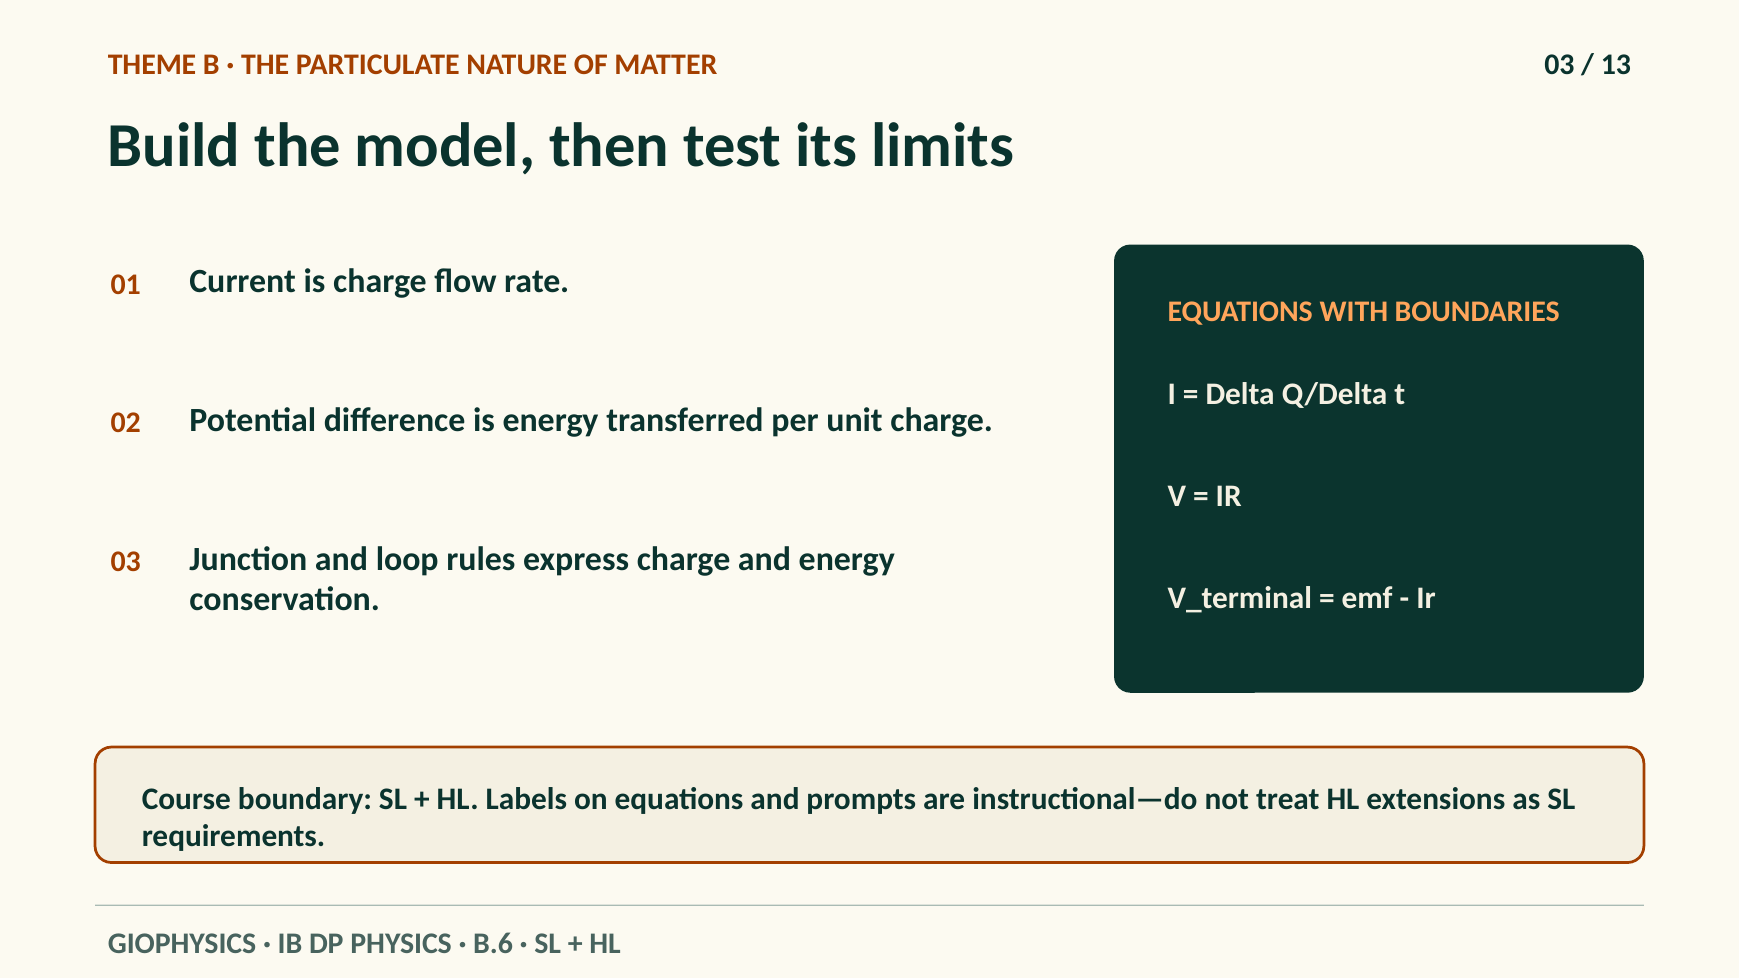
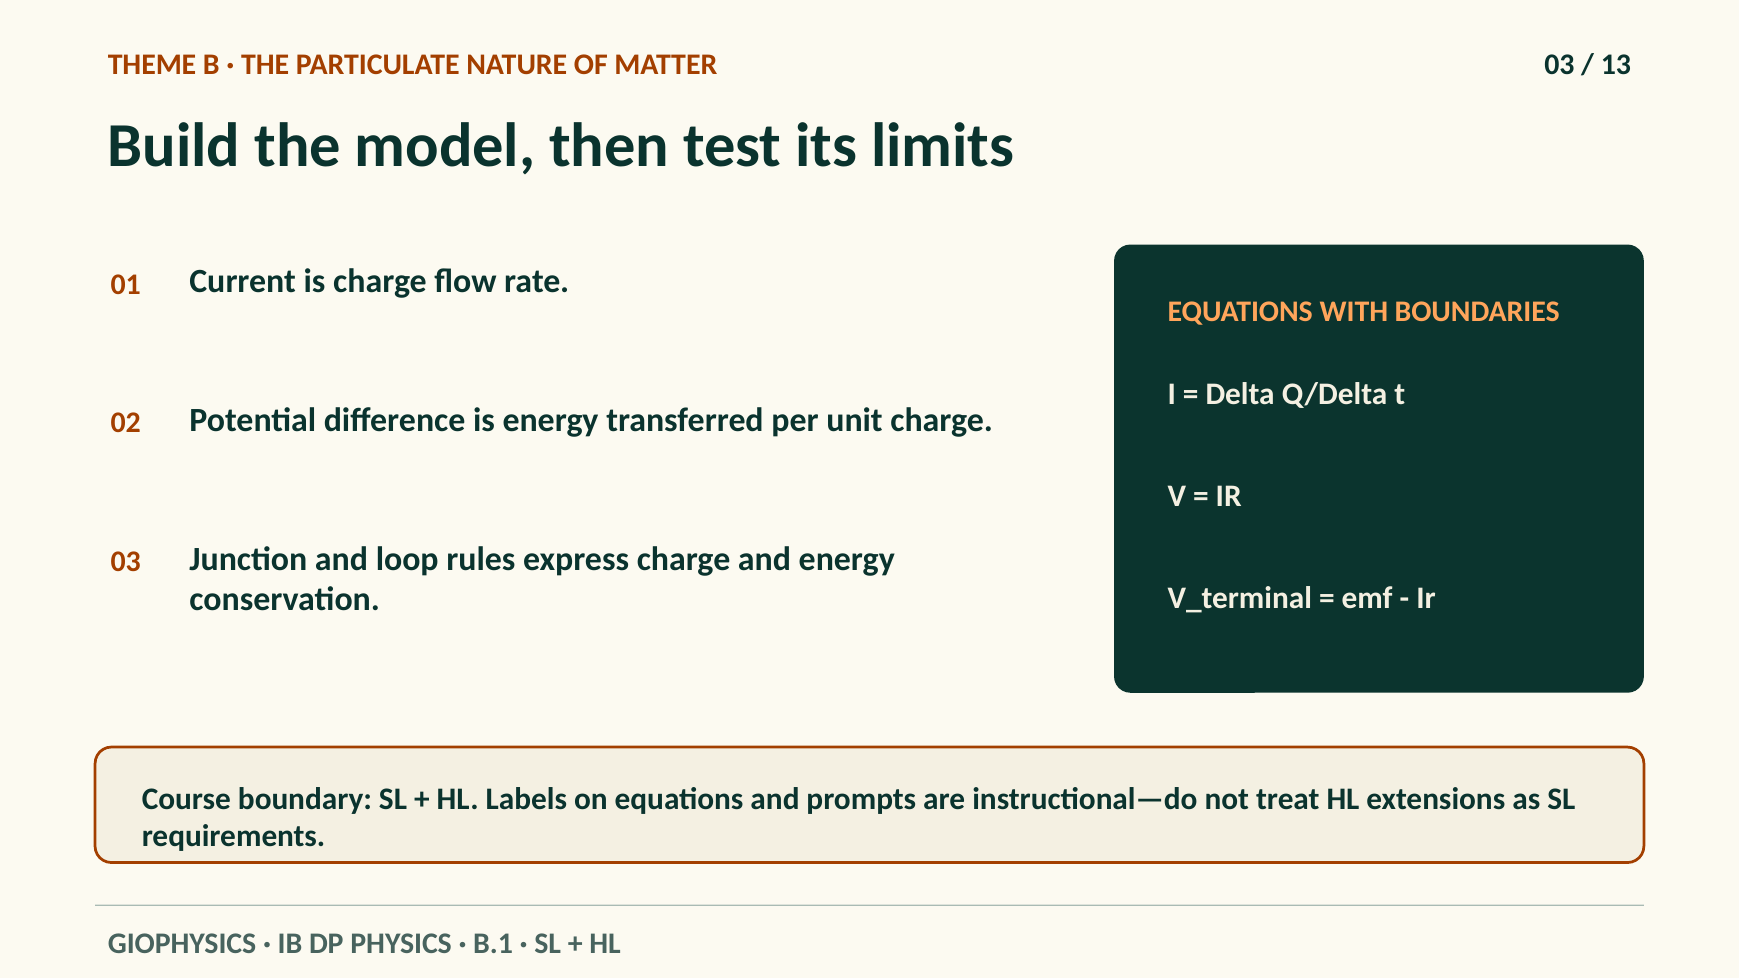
B.6: B.6 -> B.1
